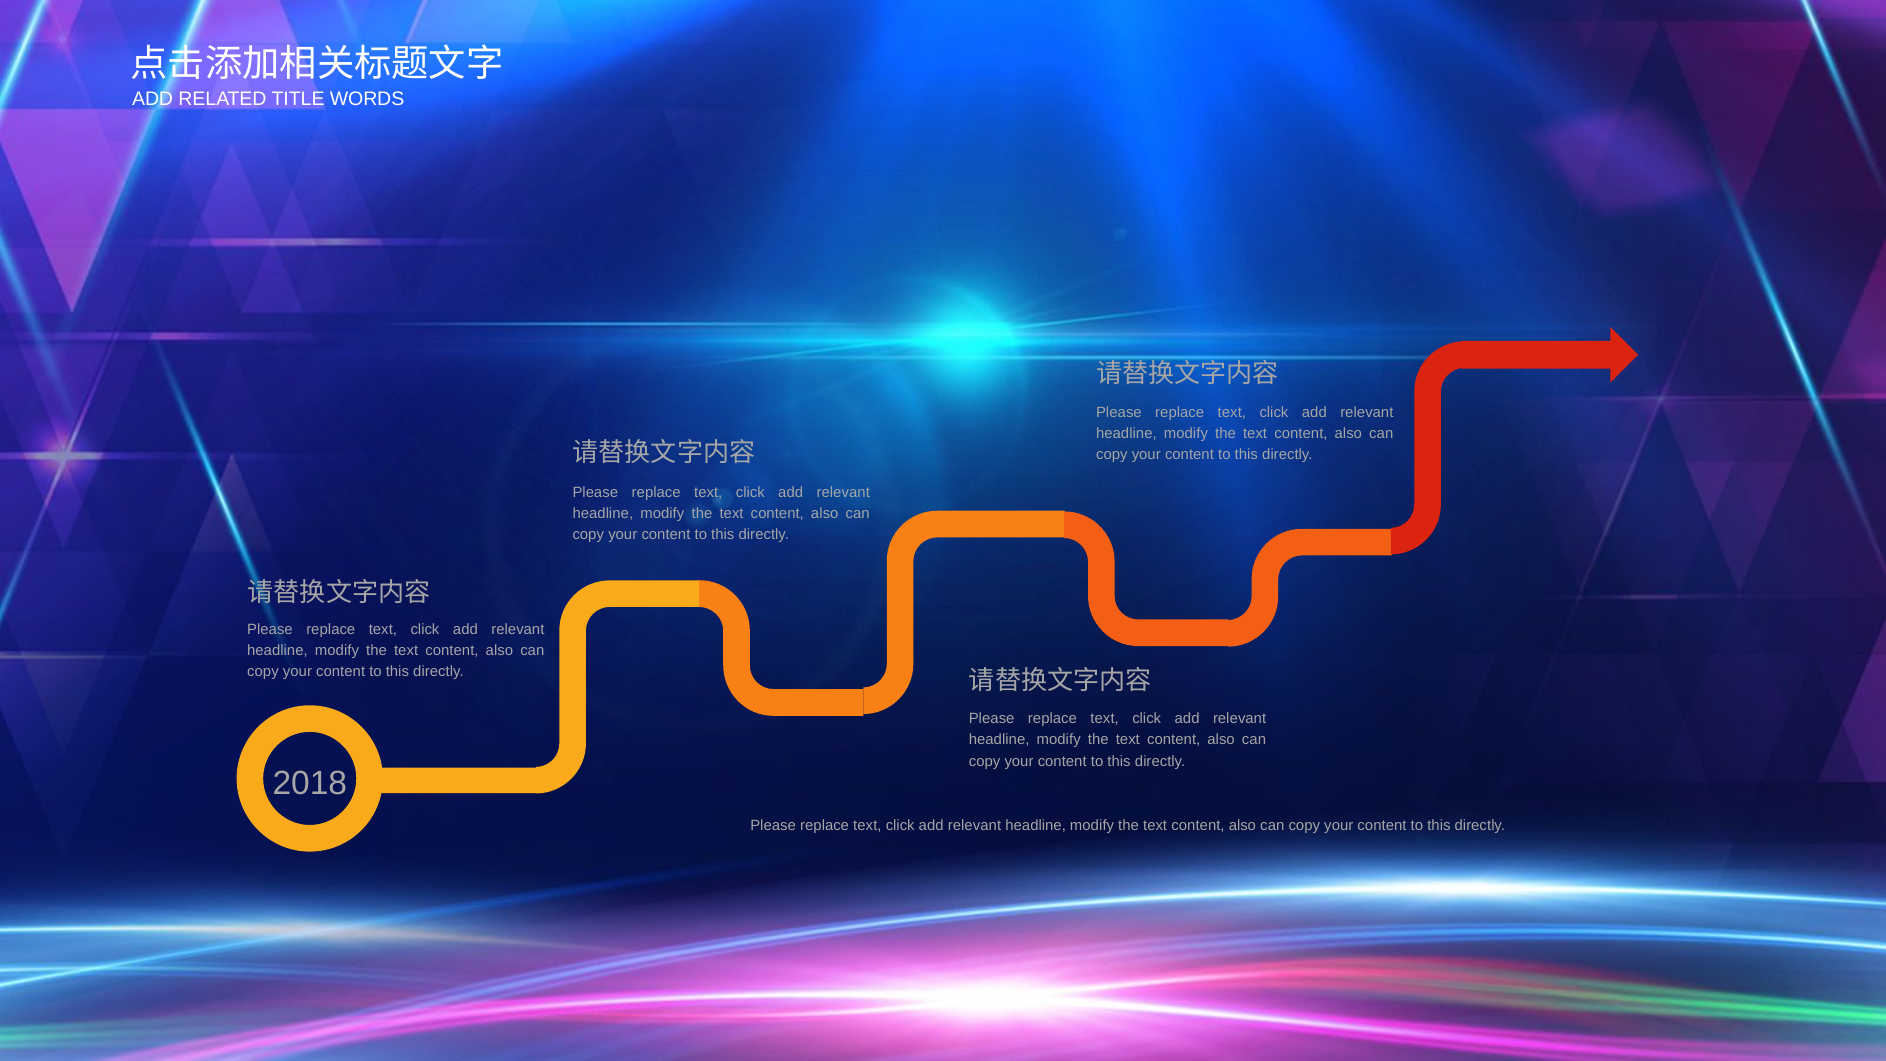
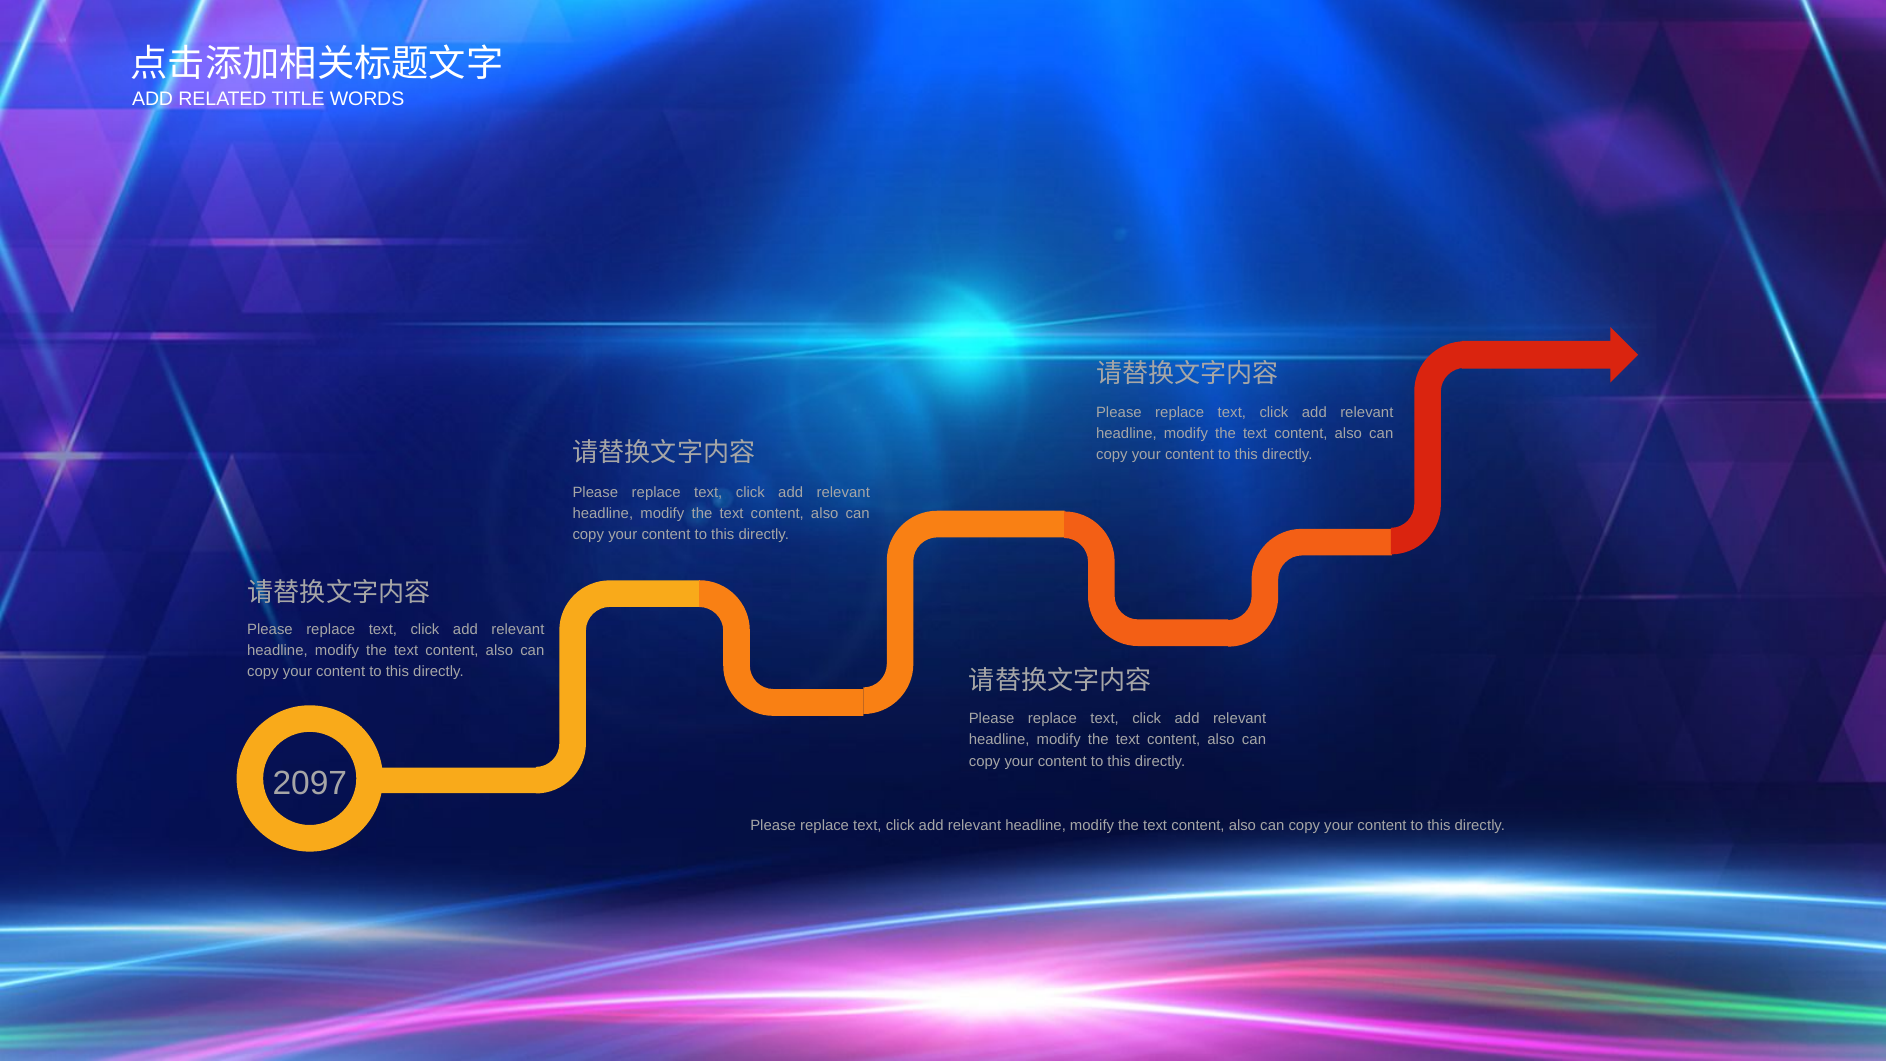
2018: 2018 -> 2097
